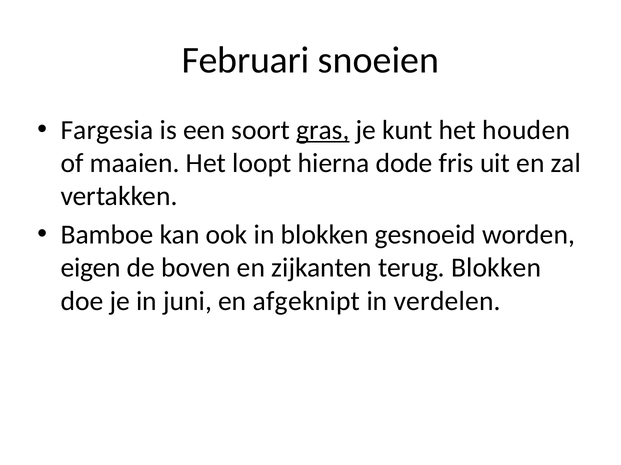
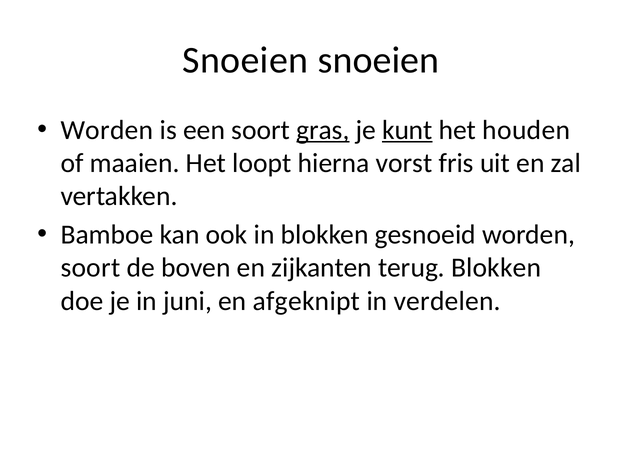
Februari at (246, 60): Februari -> Snoeien
Fargesia at (107, 130): Fargesia -> Worden
kunt underline: none -> present
dode: dode -> vorst
eigen at (91, 268): eigen -> soort
